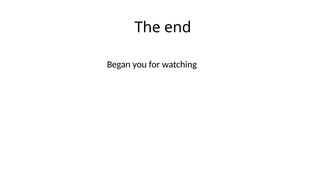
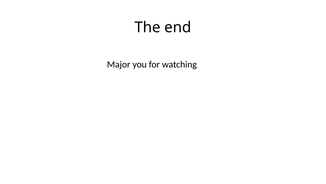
Began: Began -> Major
